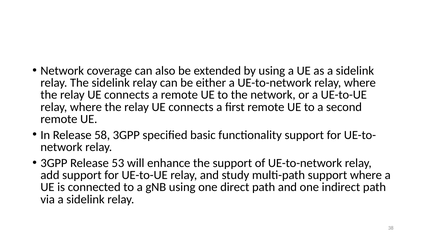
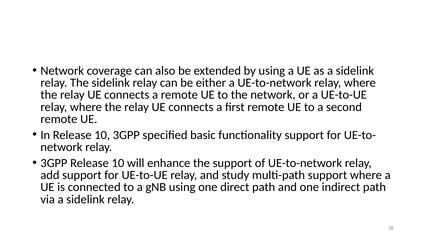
In Release 58: 58 -> 10
3GPP Release 53: 53 -> 10
